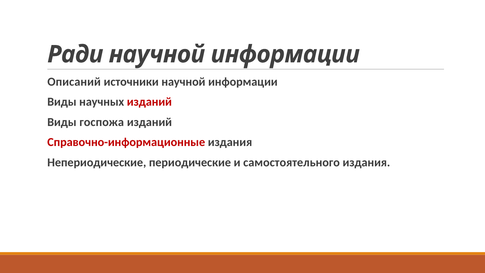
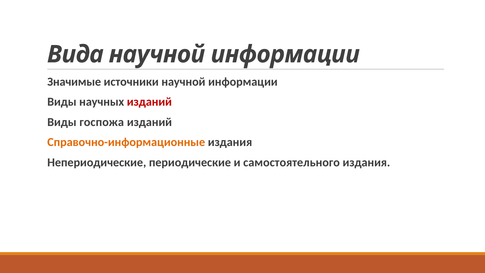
Ради: Ради -> Вида
Описаний: Описаний -> Значимые
Справочно-информационные colour: red -> orange
